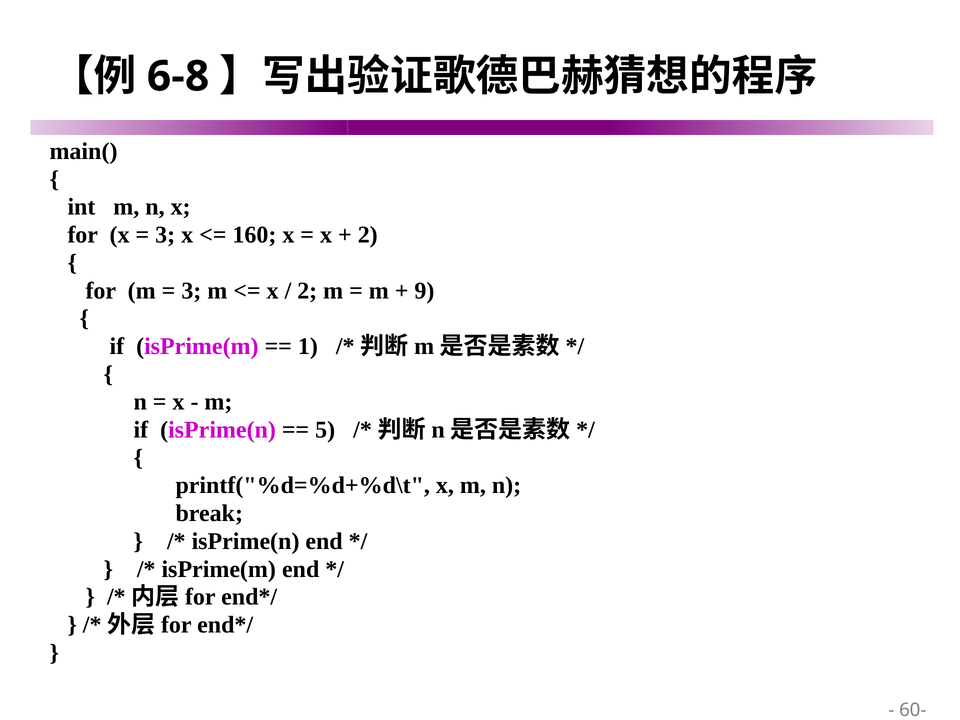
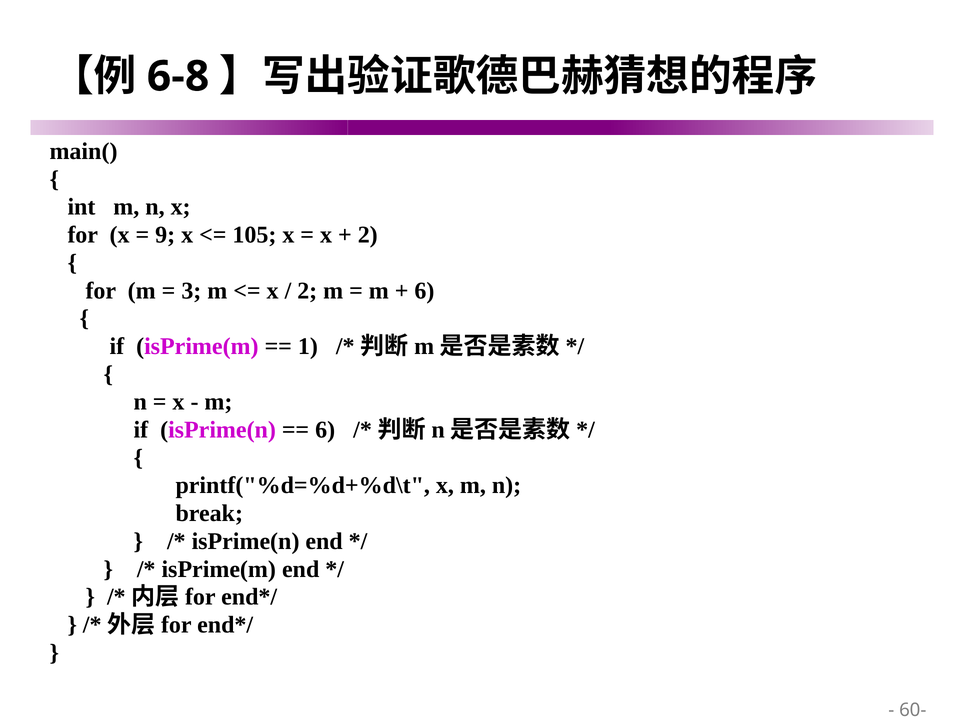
3 at (165, 235): 3 -> 9
160: 160 -> 105
9 at (424, 291): 9 -> 6
5 at (325, 430): 5 -> 6
